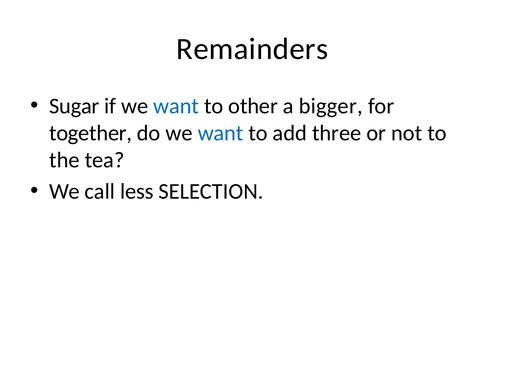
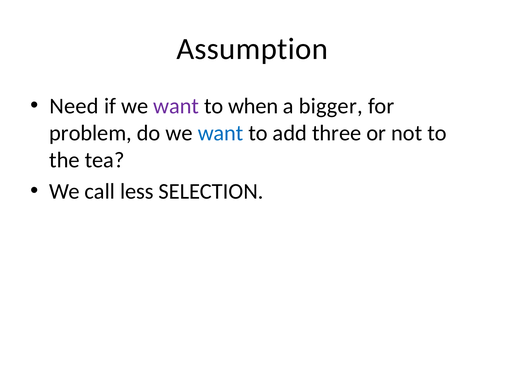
Remainders: Remainders -> Assumption
Sugar: Sugar -> Need
want at (176, 106) colour: blue -> purple
other: other -> when
together: together -> problem
